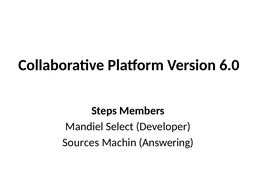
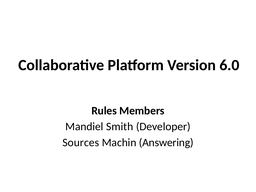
Steps: Steps -> Rules
Select: Select -> Smith
